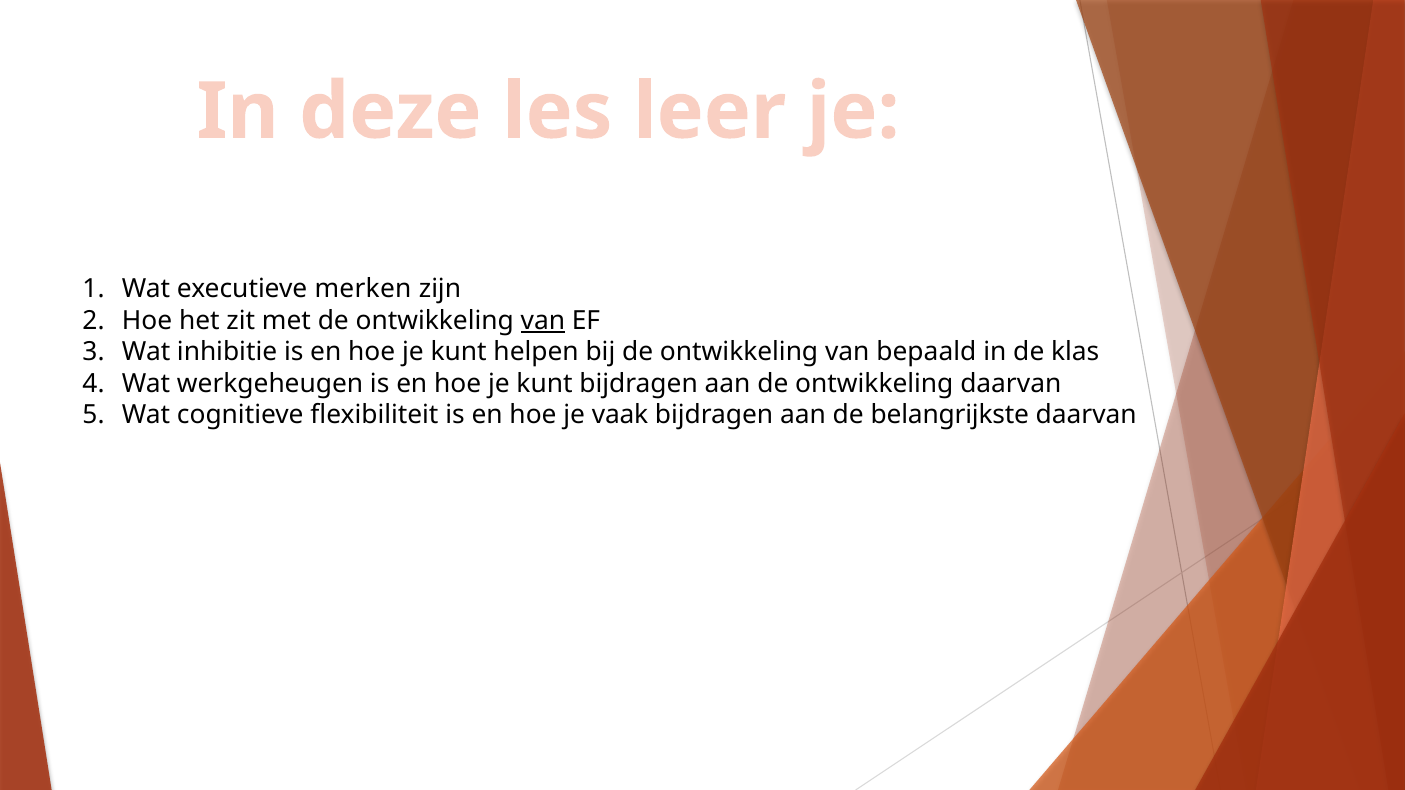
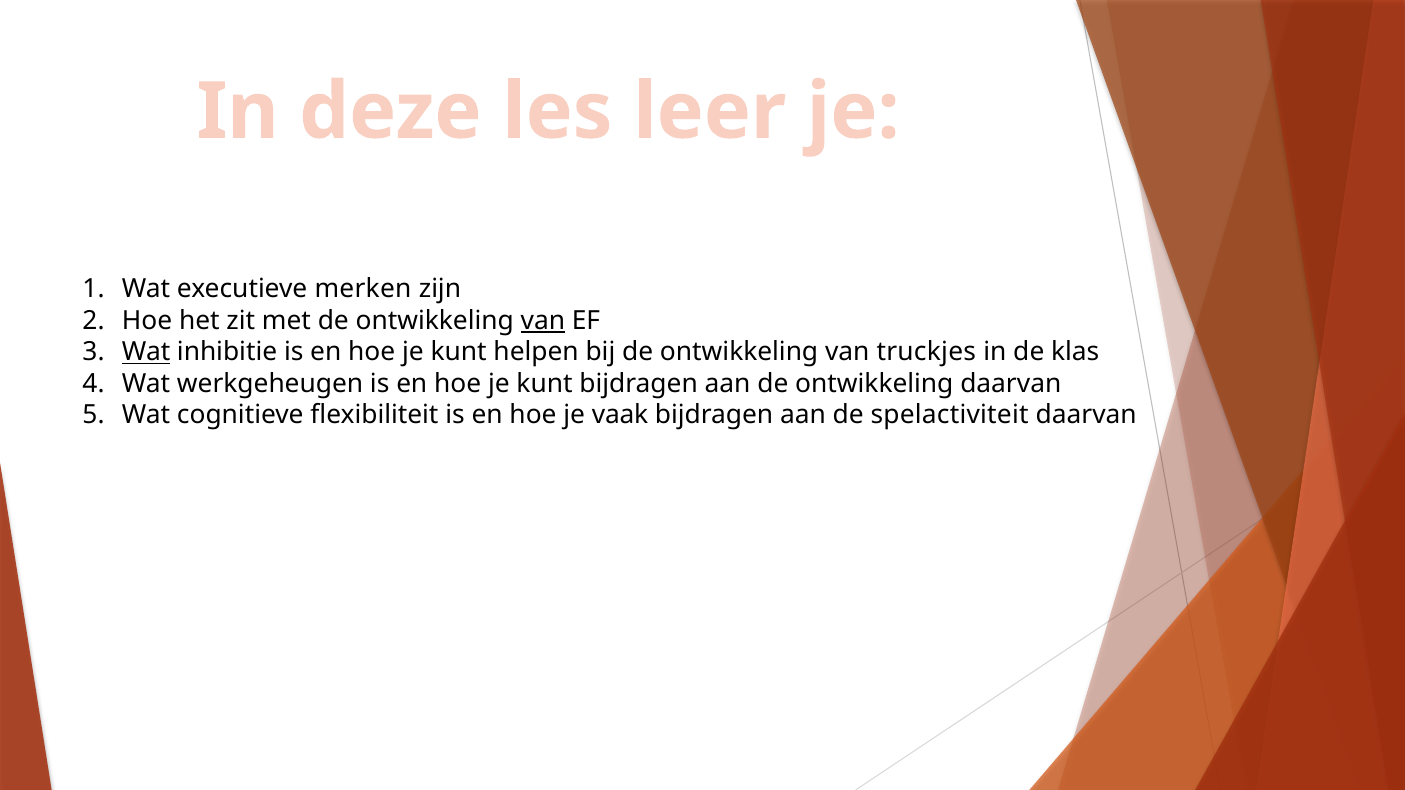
Wat at (146, 352) underline: none -> present
bepaald: bepaald -> truckjes
belangrijkste: belangrijkste -> spelactiviteit
